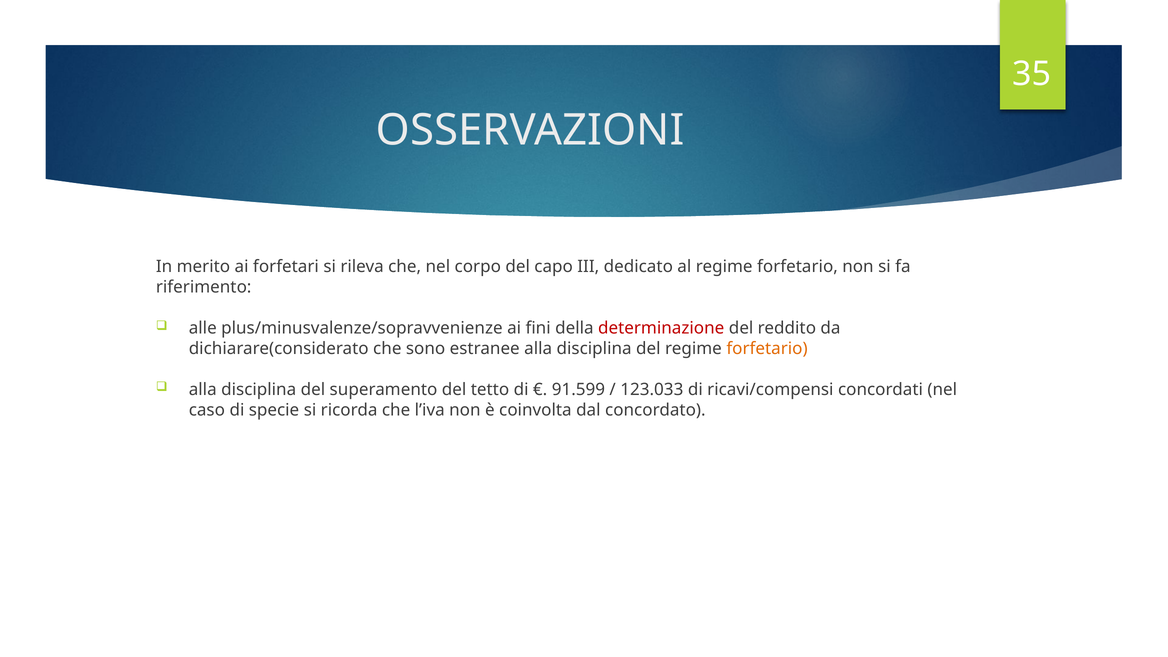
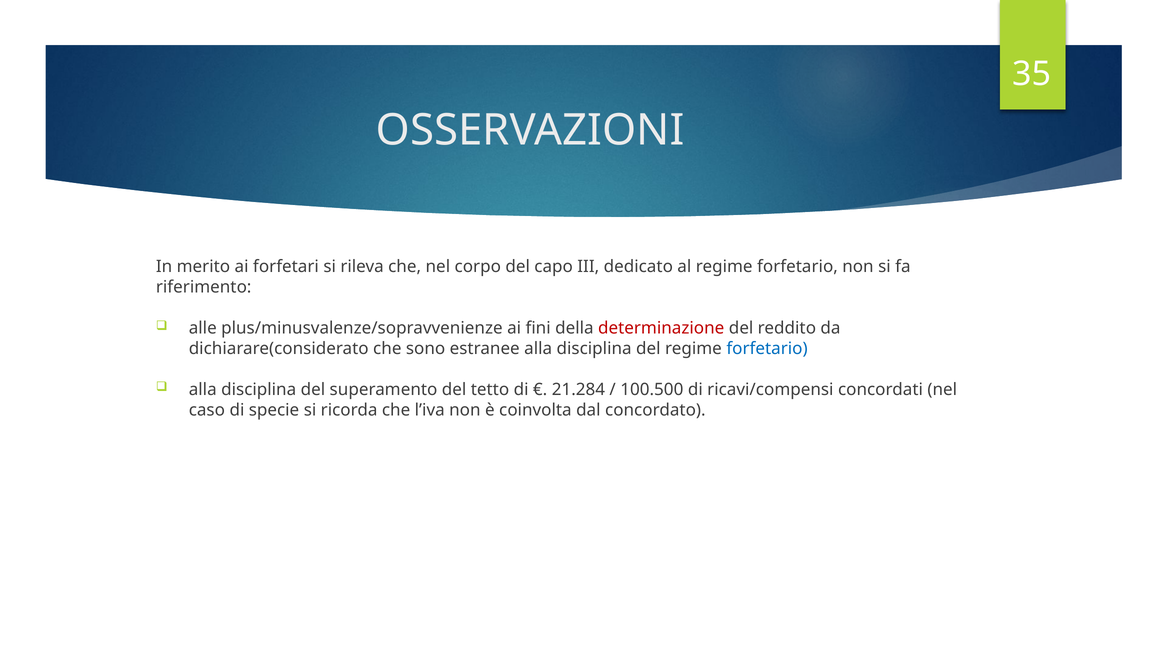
forfetario at (767, 349) colour: orange -> blue
91.599: 91.599 -> 21.284
123.033: 123.033 -> 100.500
